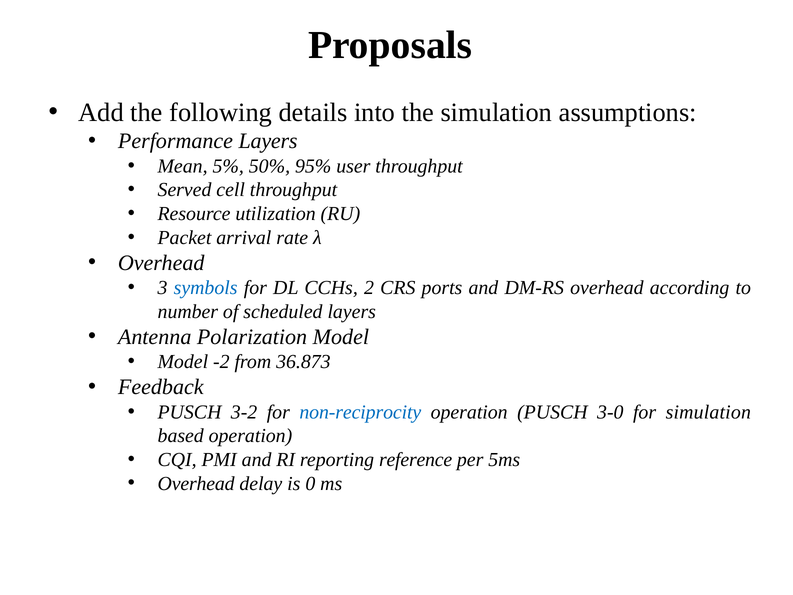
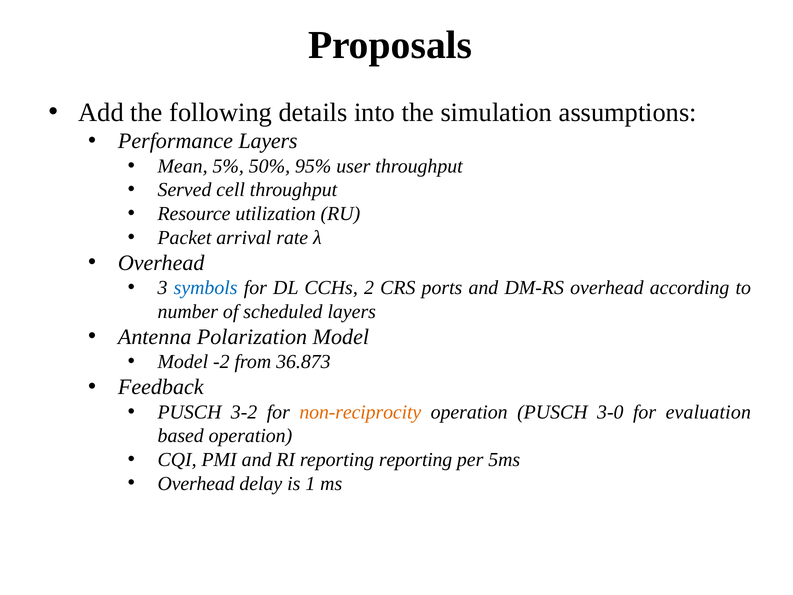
non-reciprocity colour: blue -> orange
for simulation: simulation -> evaluation
reporting reference: reference -> reporting
0: 0 -> 1
